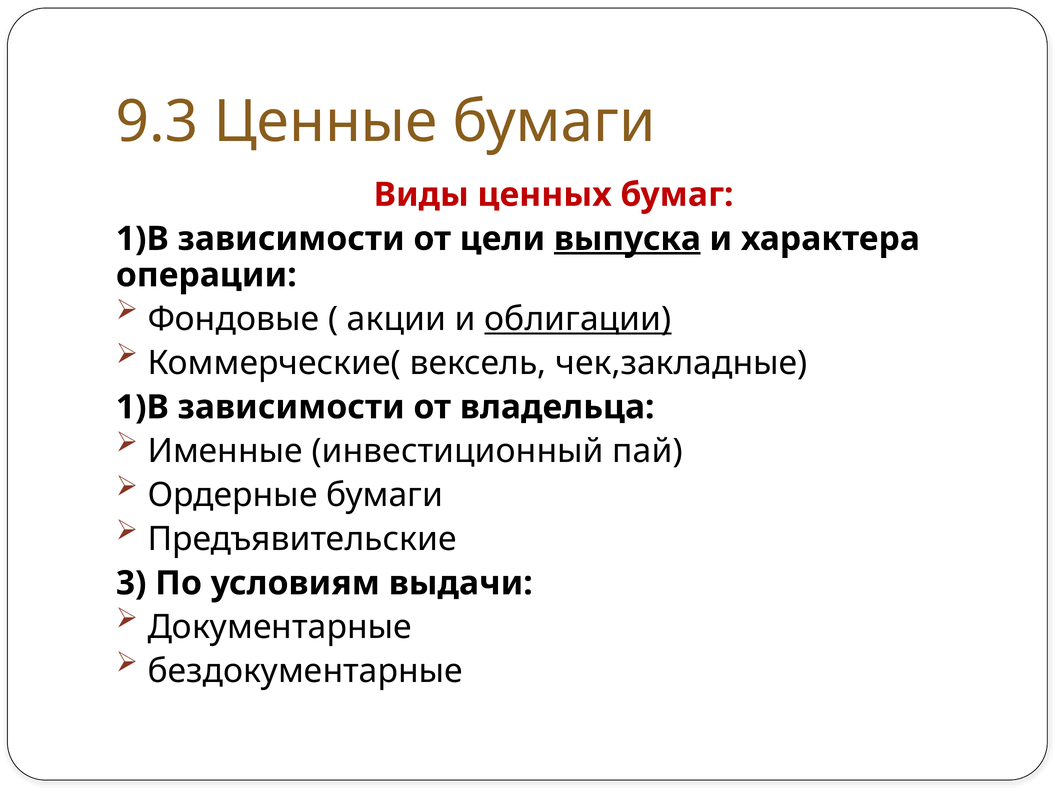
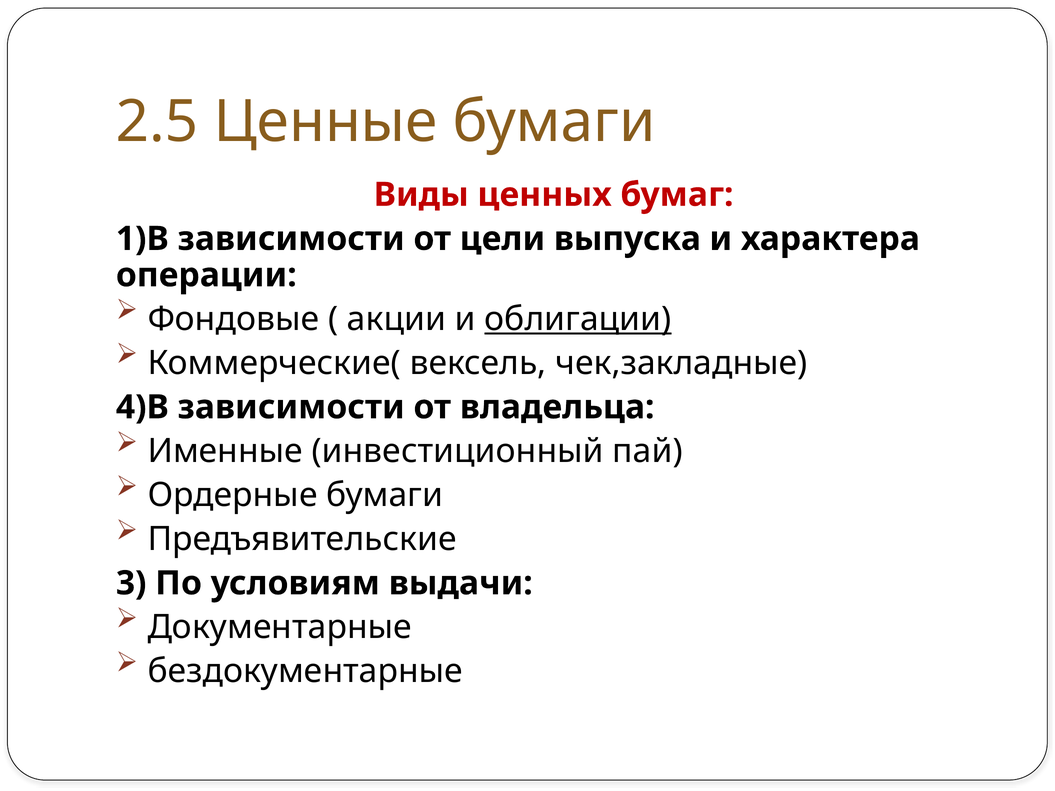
9.3: 9.3 -> 2.5
выпуска underline: present -> none
1)В at (142, 407): 1)В -> 4)В
